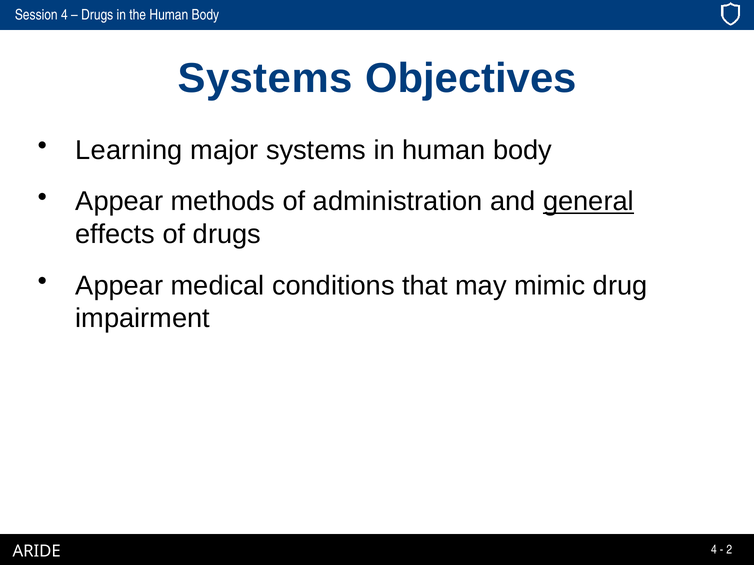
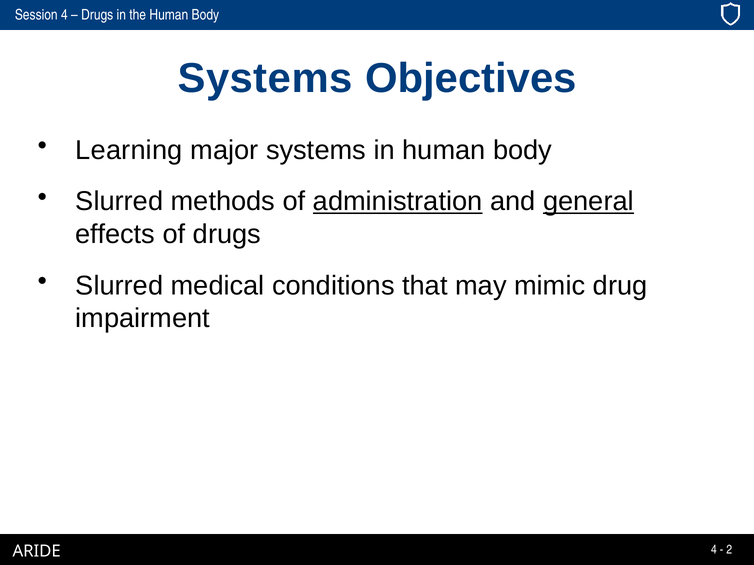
Appear at (119, 202): Appear -> Slurred
administration underline: none -> present
Appear at (119, 286): Appear -> Slurred
